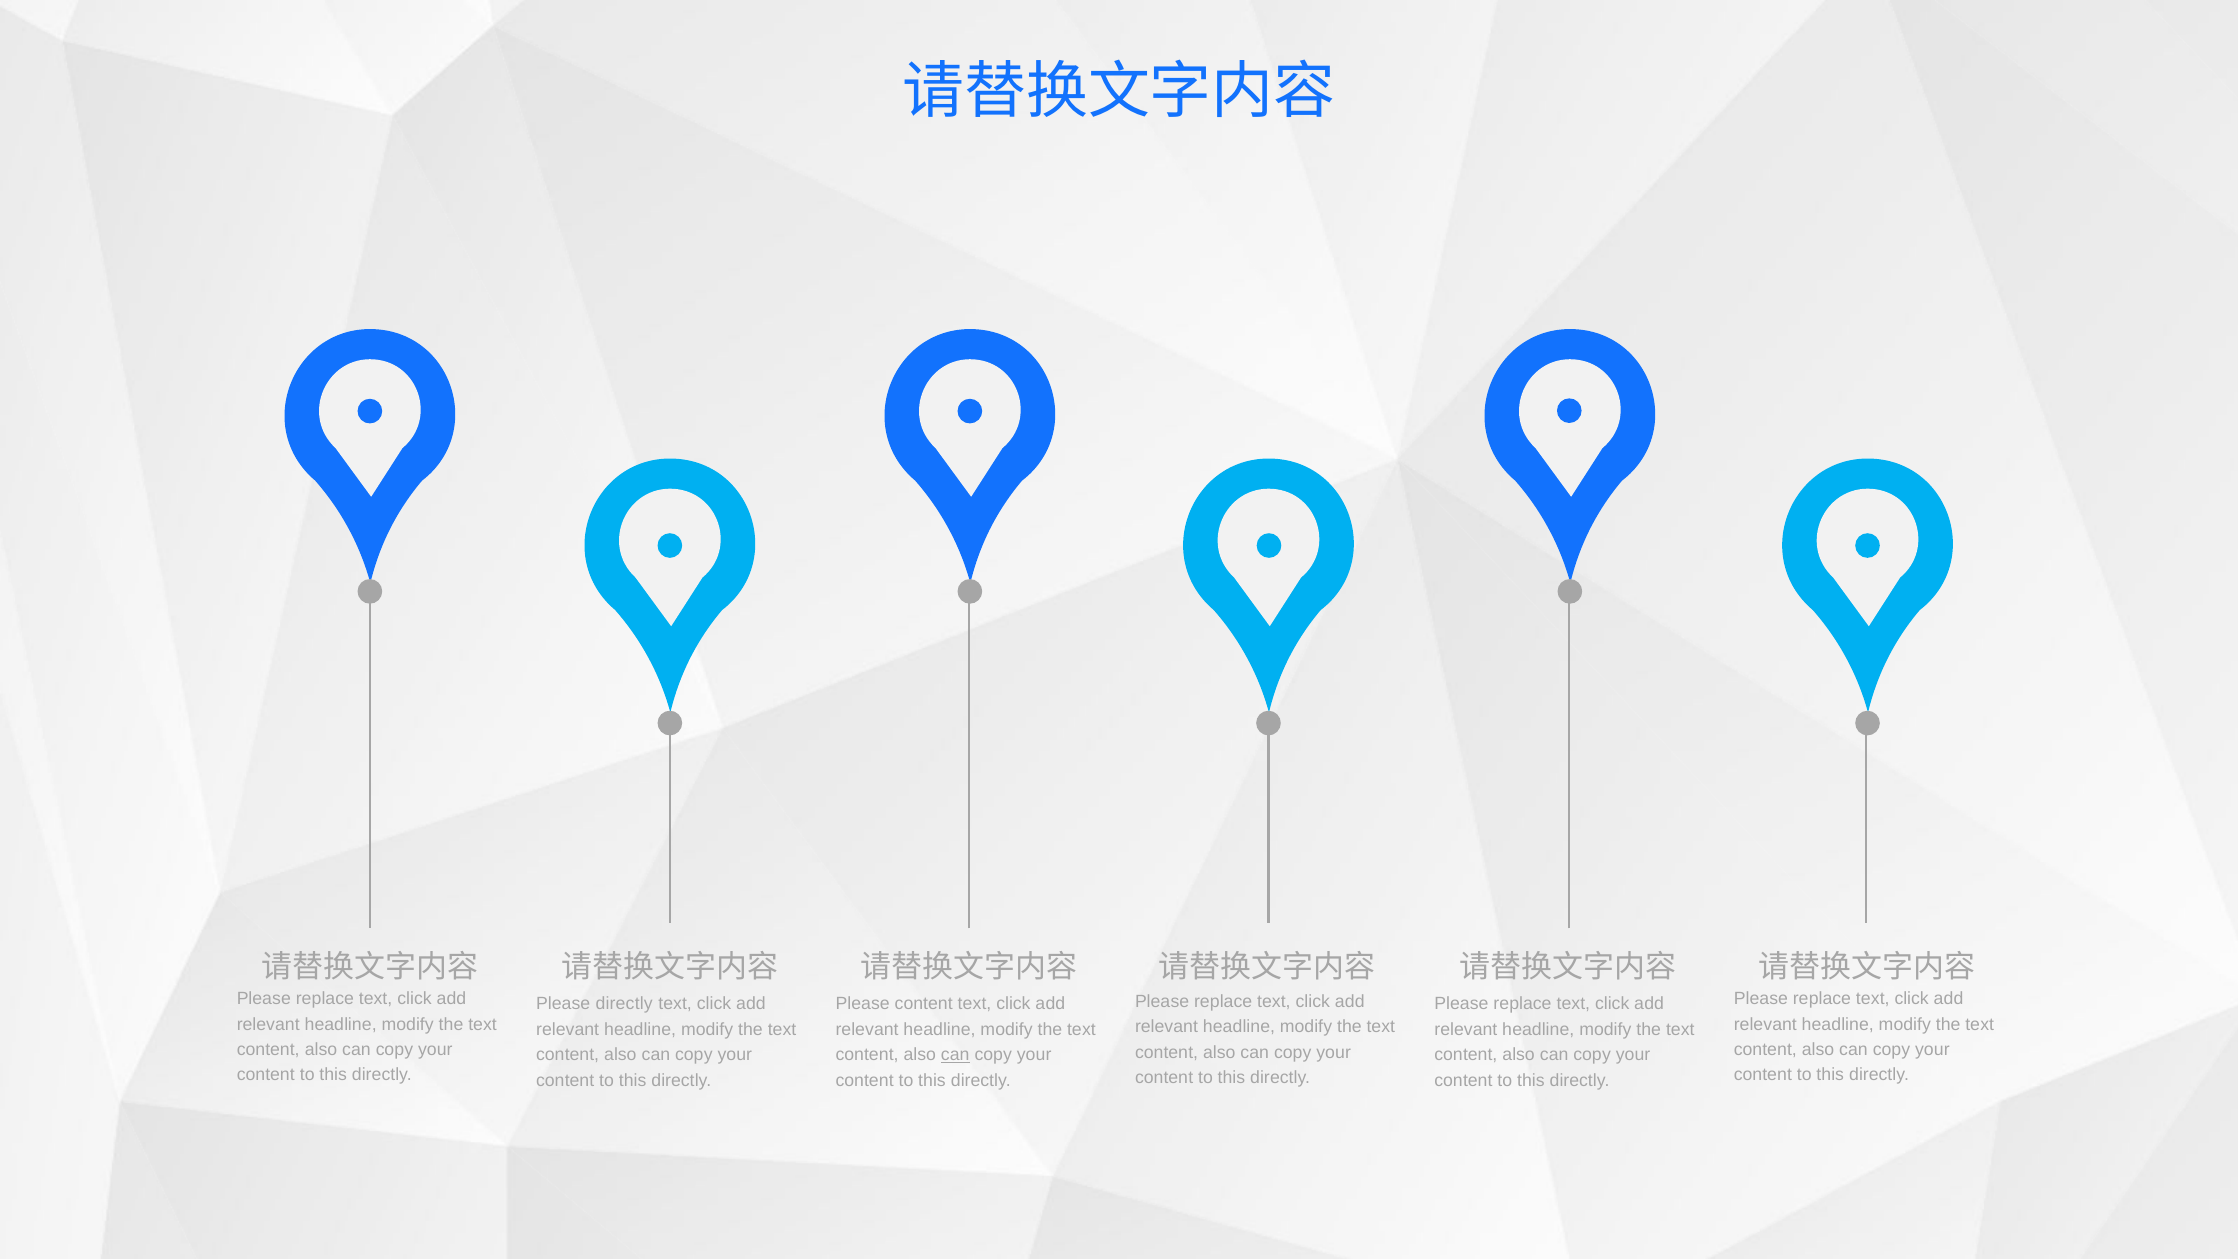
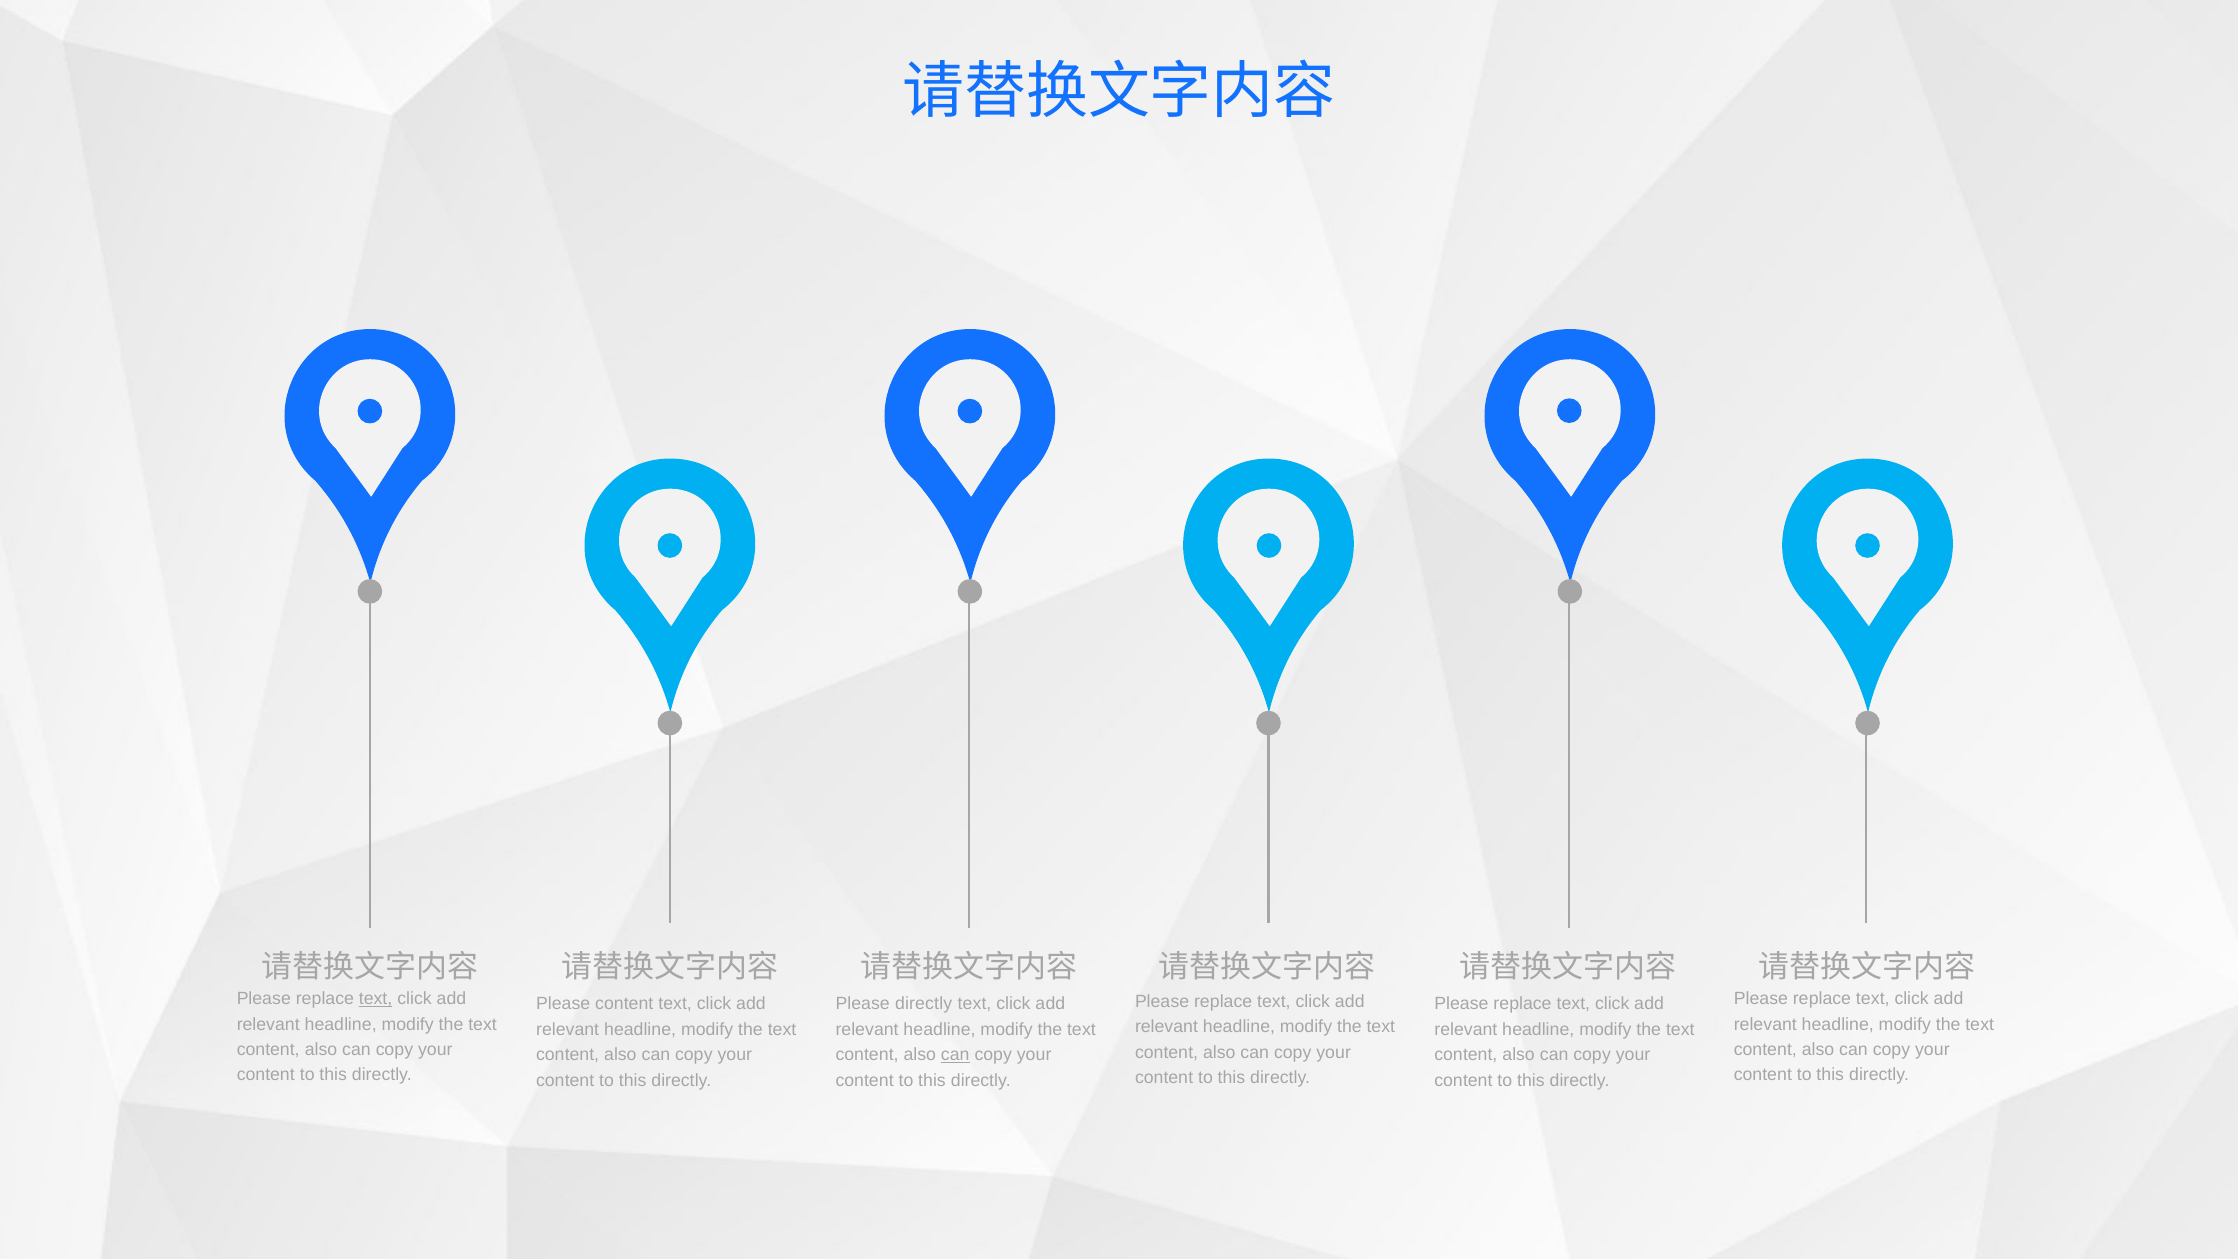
text at (376, 999) underline: none -> present
Please directly: directly -> content
Please content: content -> directly
